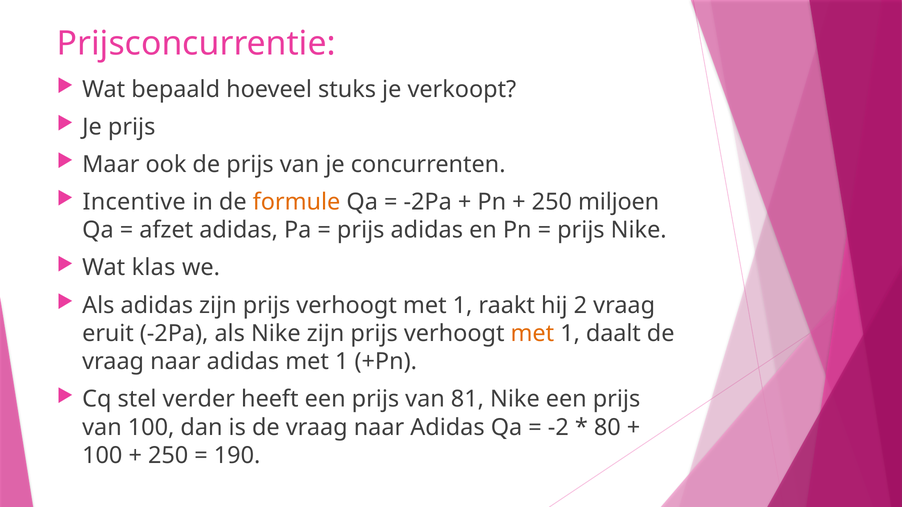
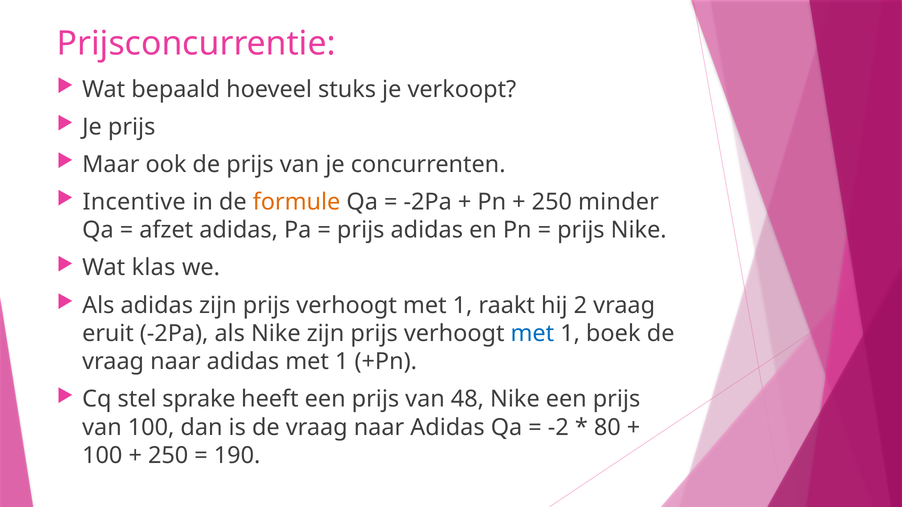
miljoen: miljoen -> minder
met at (532, 334) colour: orange -> blue
daalt: daalt -> boek
verder: verder -> sprake
81: 81 -> 48
